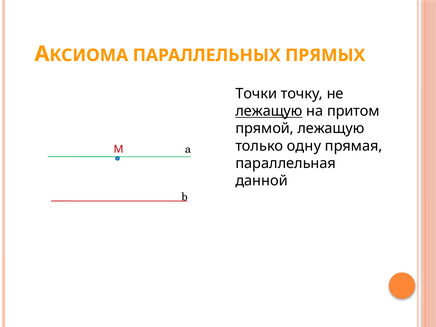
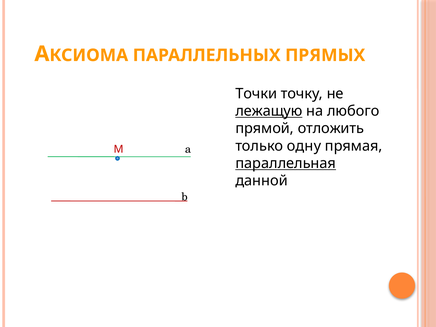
притом: притом -> любого
прямой лежащую: лежащую -> отложить
параллельная underline: none -> present
